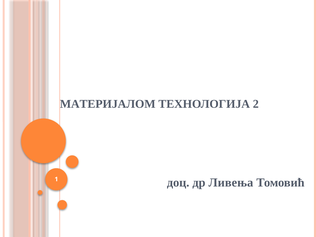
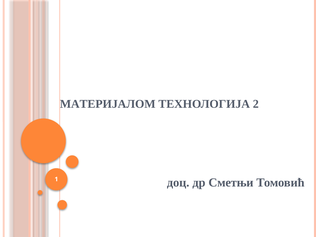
Ливења: Ливења -> Сметњи
